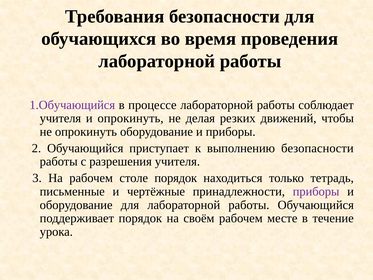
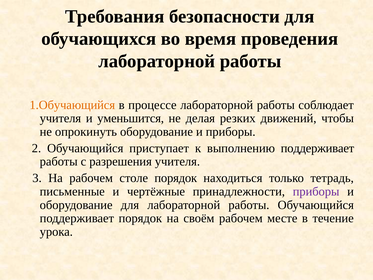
1.Обучающийся colour: purple -> orange
и опрокинуть: опрокинуть -> уменьшится
выполнению безопасности: безопасности -> поддерживает
